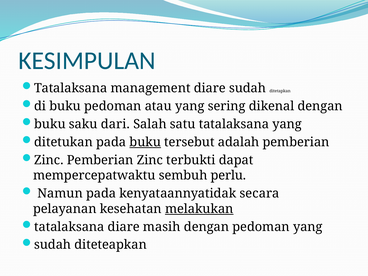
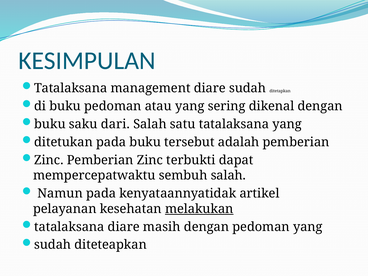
buku at (145, 142) underline: present -> none
sembuh perlu: perlu -> salah
secara: secara -> artikel
